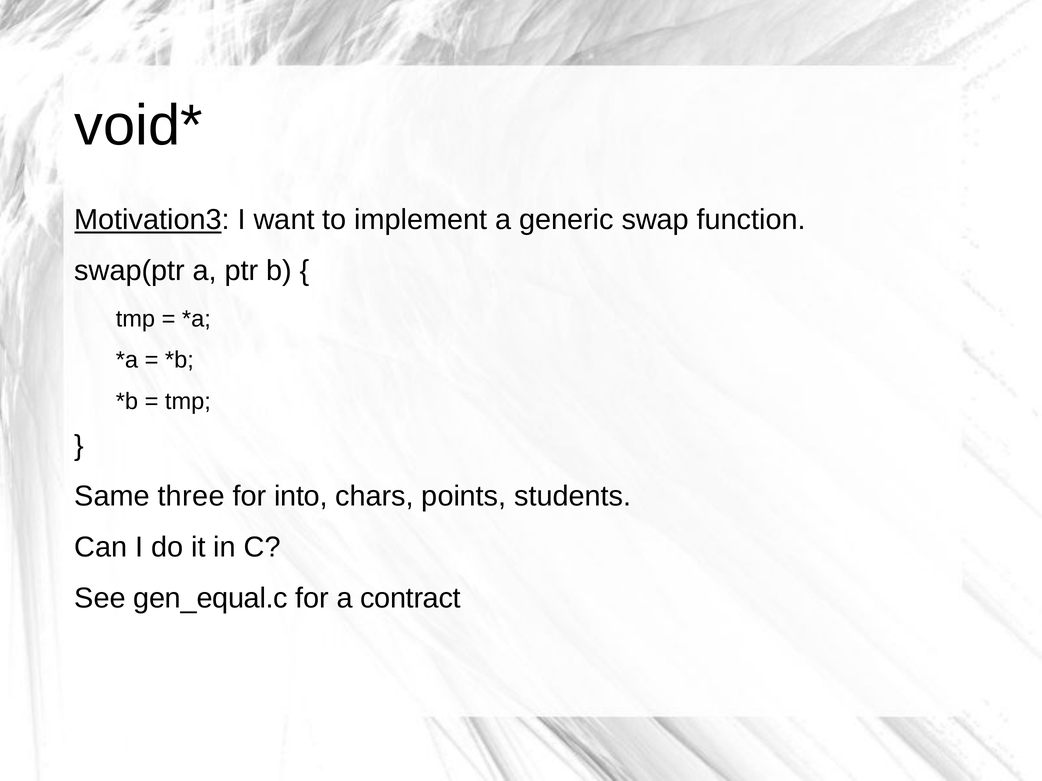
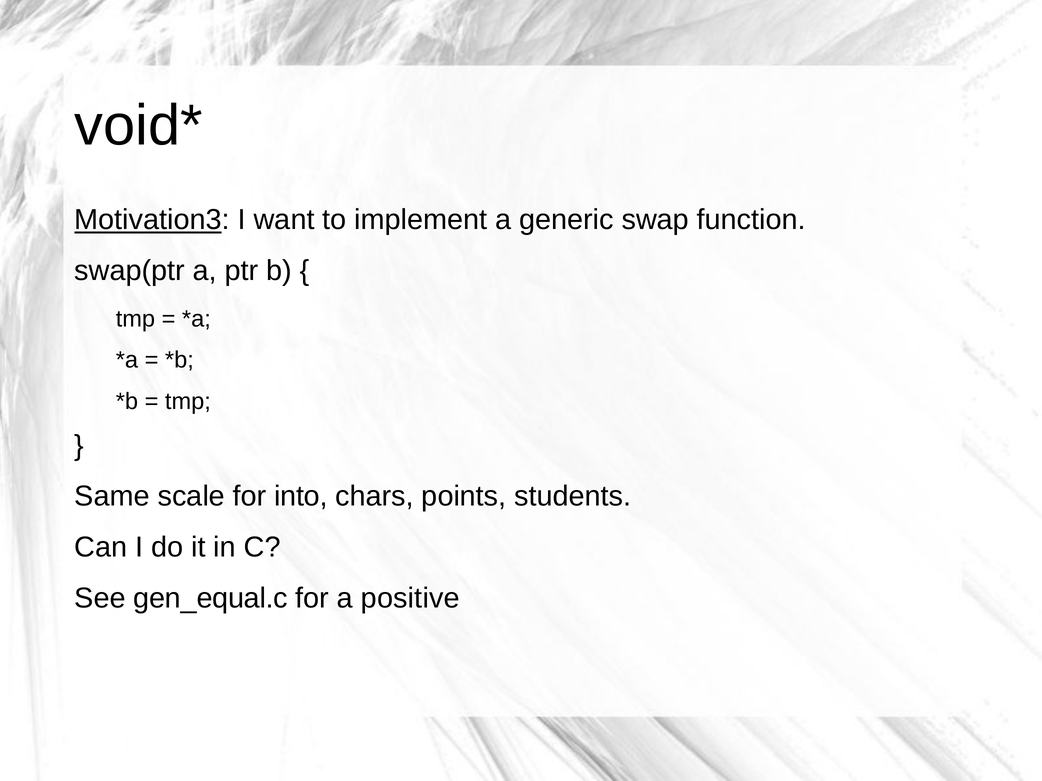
three: three -> scale
contract: contract -> positive
